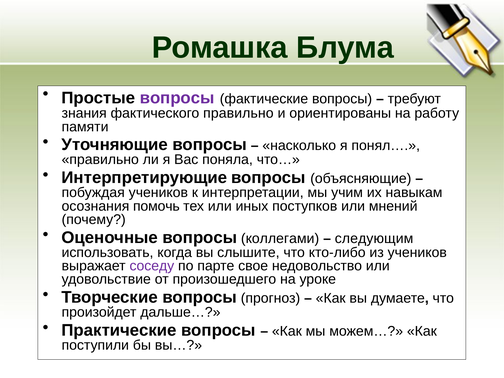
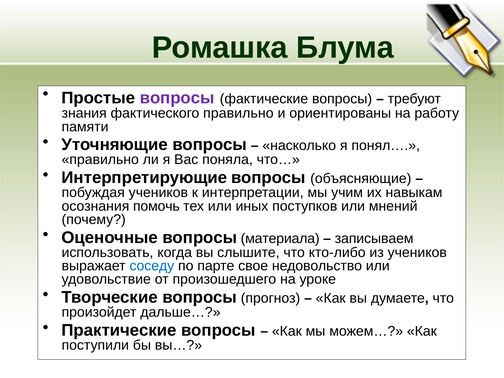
коллегами: коллегами -> материала
следующим: следующим -> записываем
соседу colour: purple -> blue
